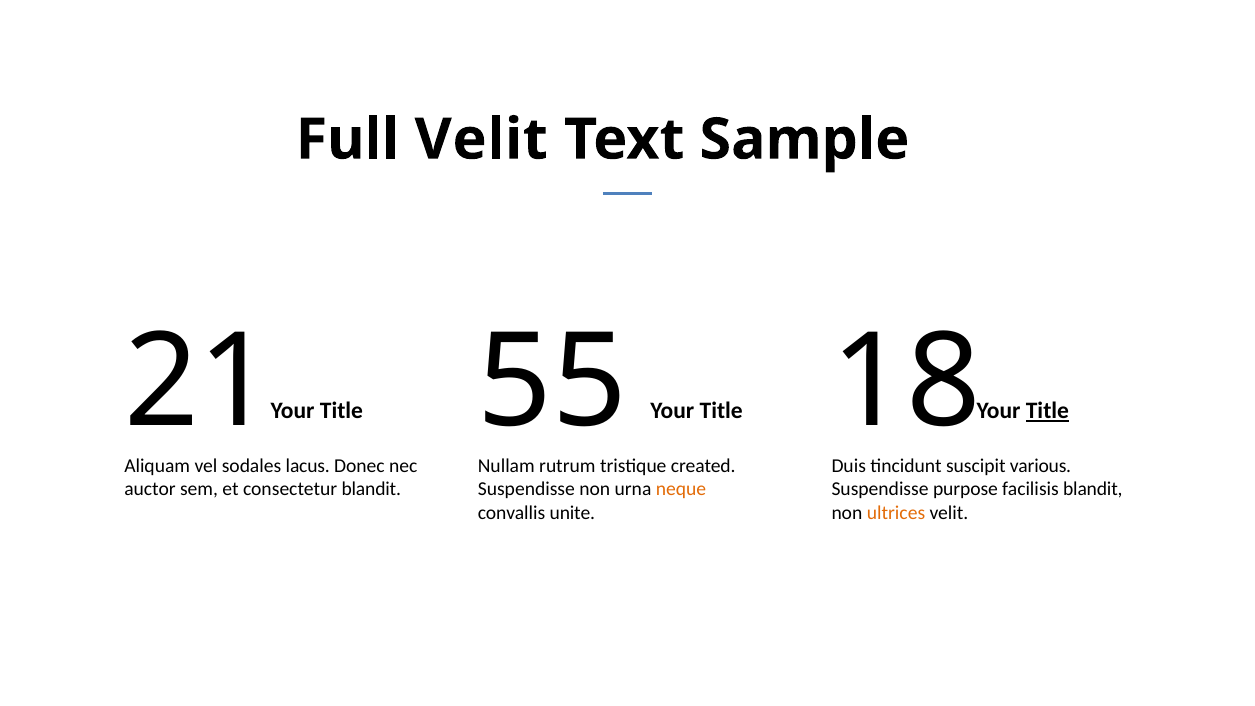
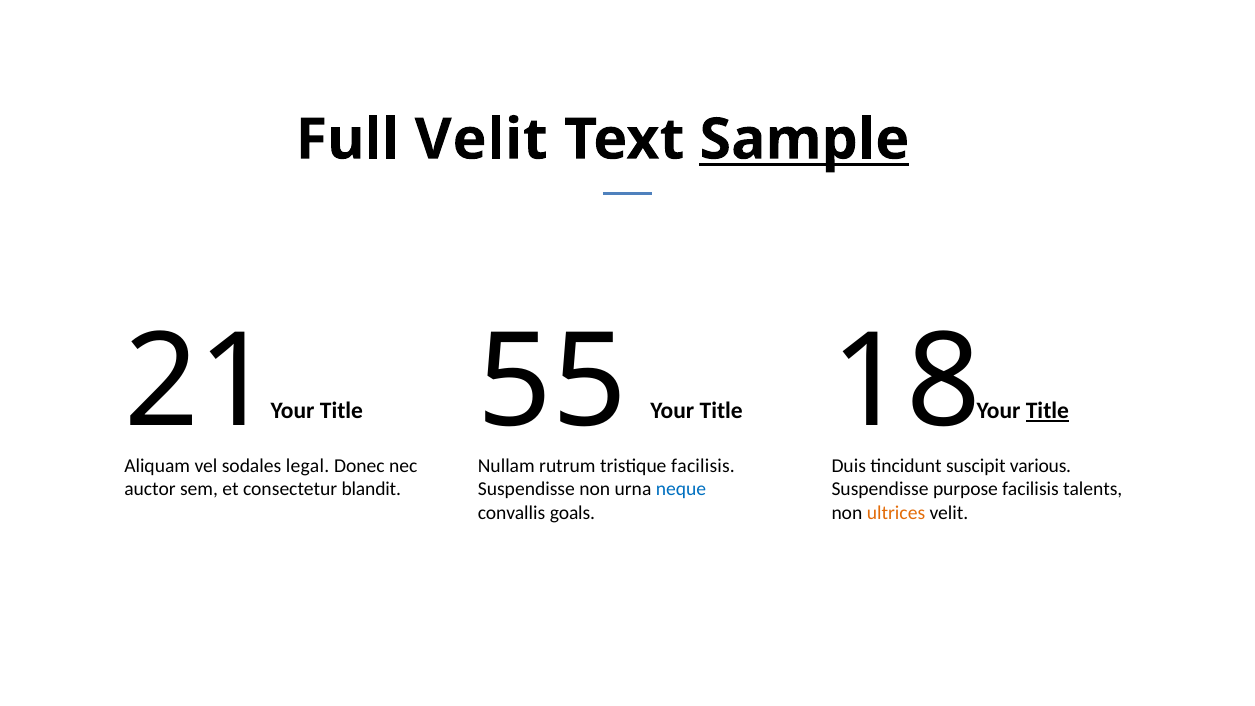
Sample underline: none -> present
lacus: lacus -> legal
created at (703, 466): created -> facilisis
neque colour: orange -> blue
facilisis blandit: blandit -> talents
unite: unite -> goals
